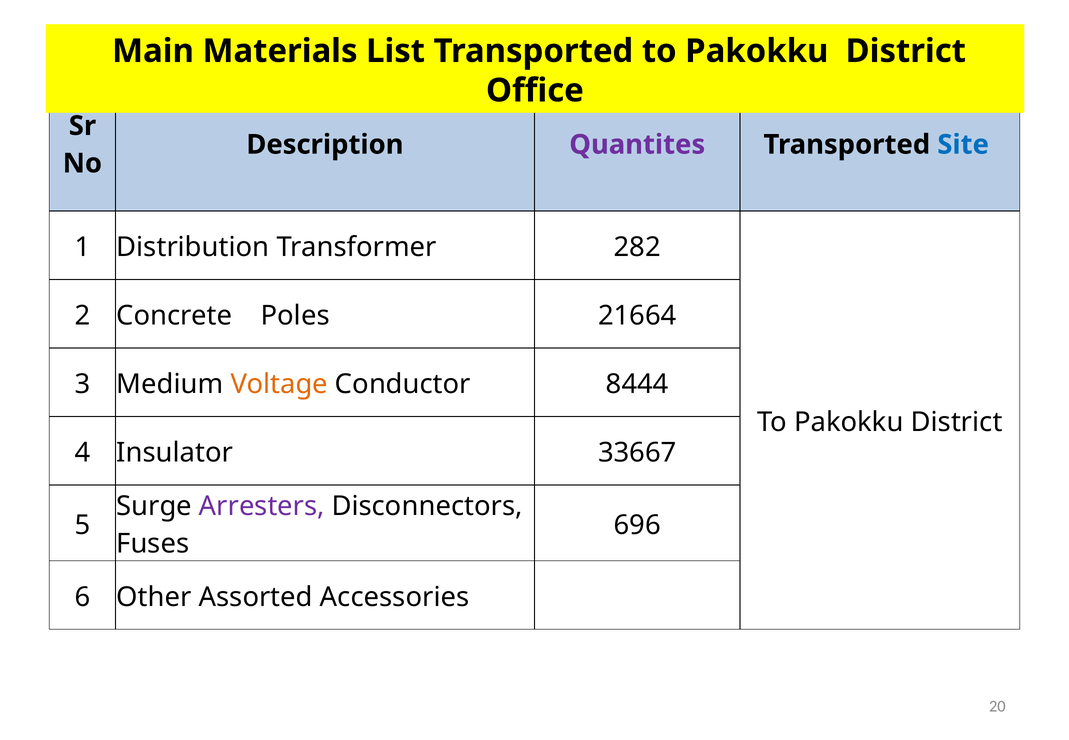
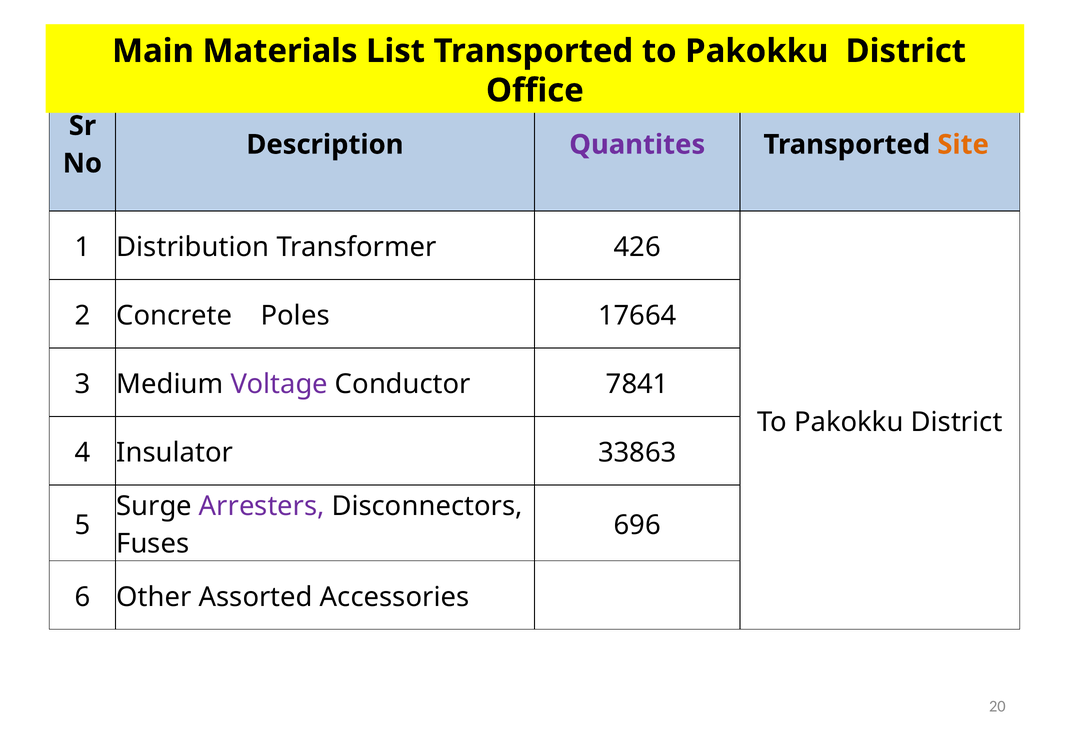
Site colour: blue -> orange
282: 282 -> 426
21664: 21664 -> 17664
Voltage colour: orange -> purple
8444: 8444 -> 7841
33667: 33667 -> 33863
